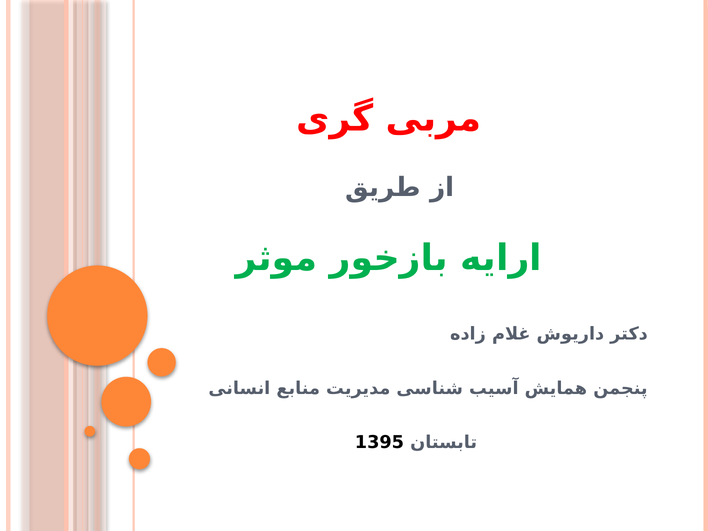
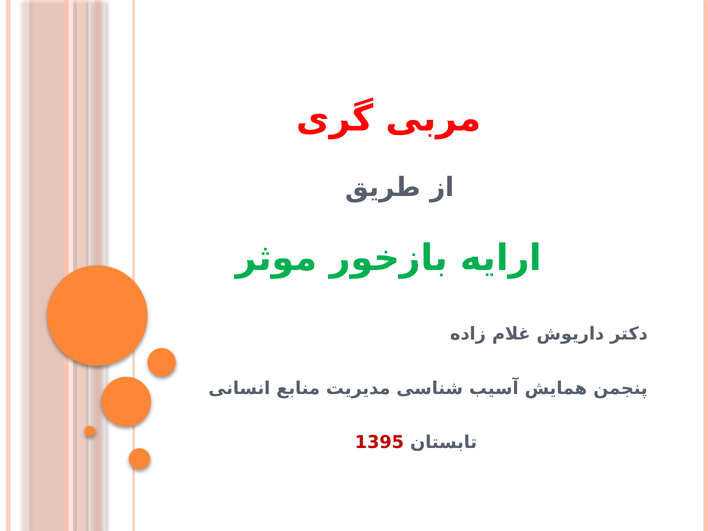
1395 colour: black -> red
